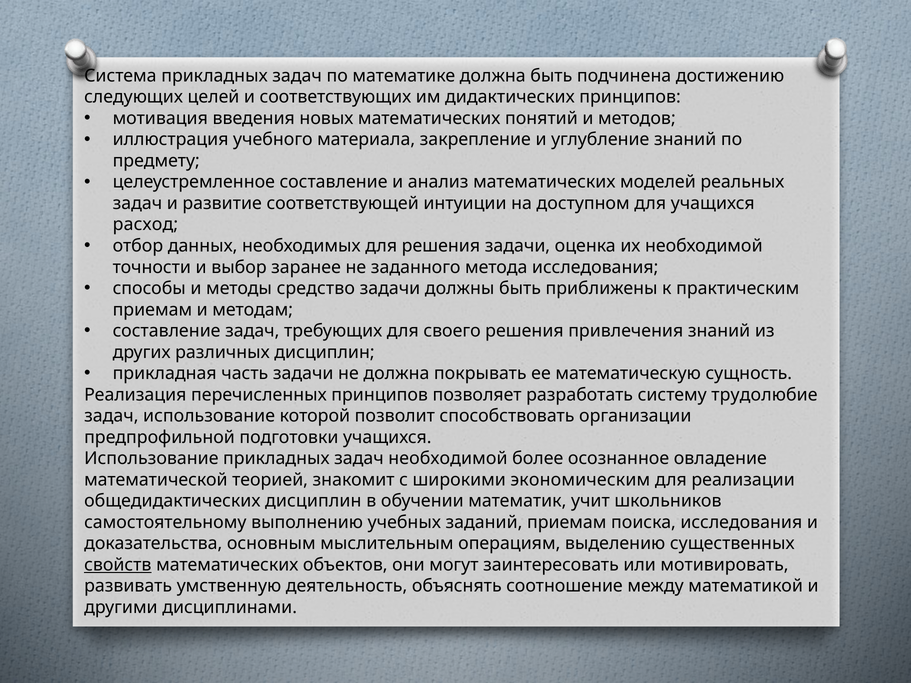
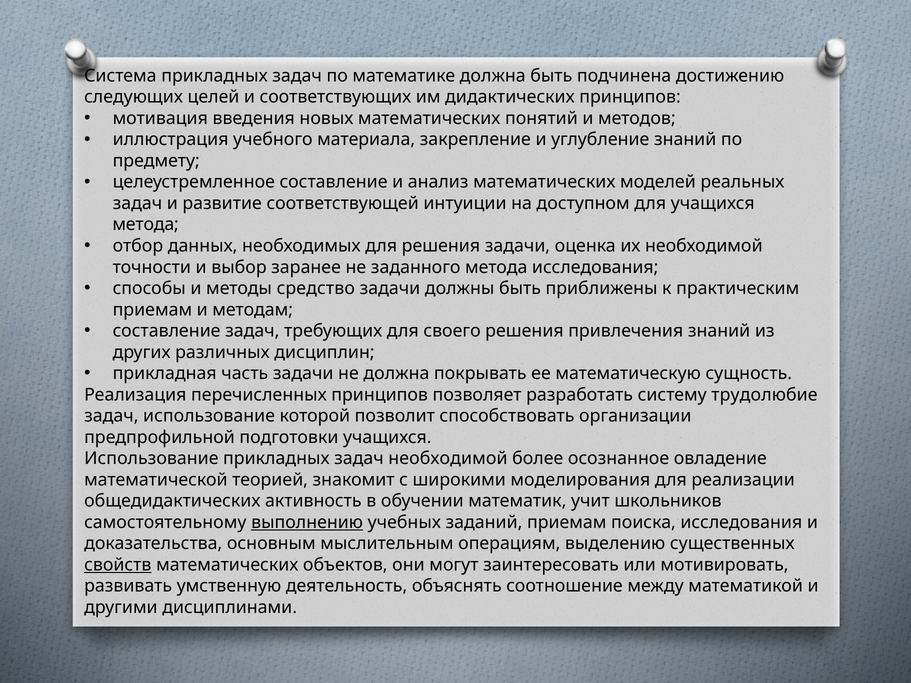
расход at (145, 225): расход -> метода
экономическим: экономическим -> моделирования
общедидактических дисциплин: дисциплин -> активность
выполнению underline: none -> present
